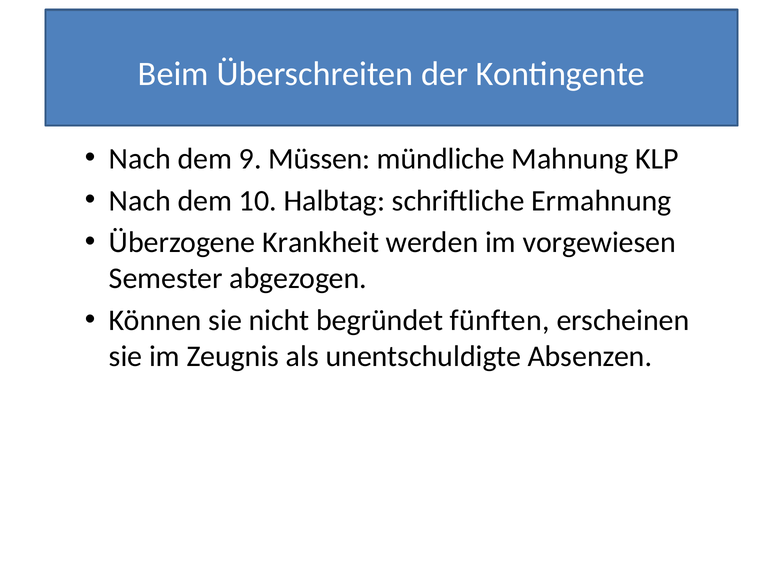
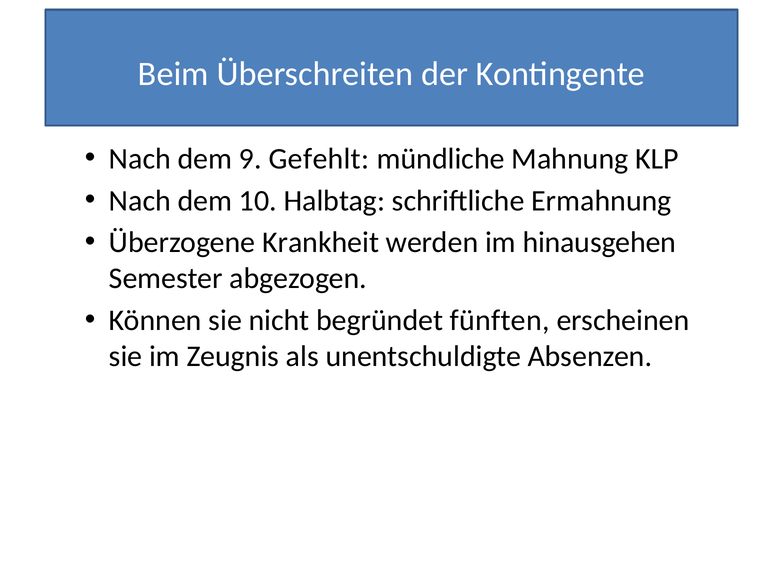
Müssen: Müssen -> Gefehlt
vorgewiesen: vorgewiesen -> hinausgehen
